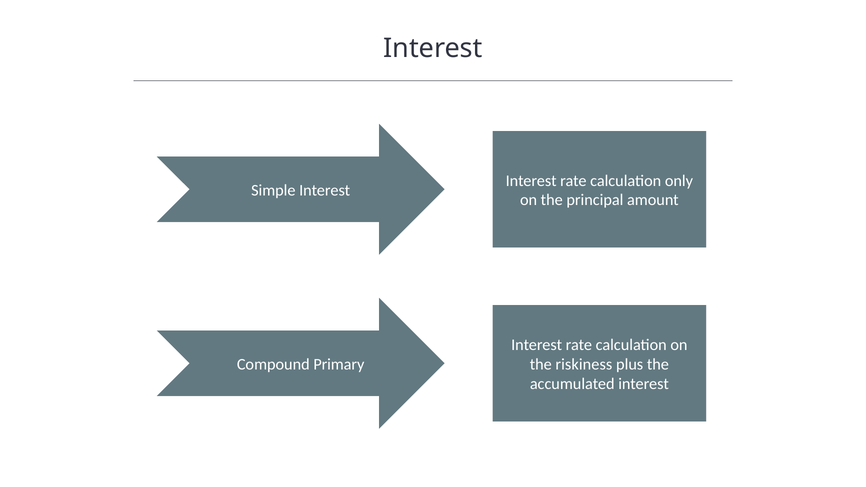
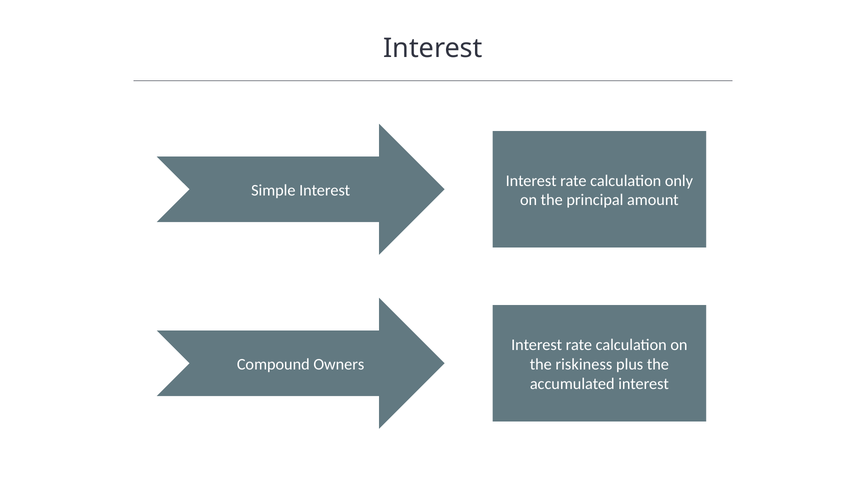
Primary: Primary -> Owners
